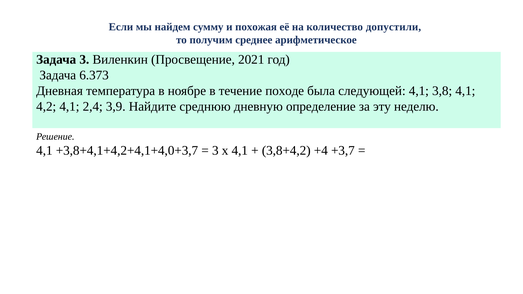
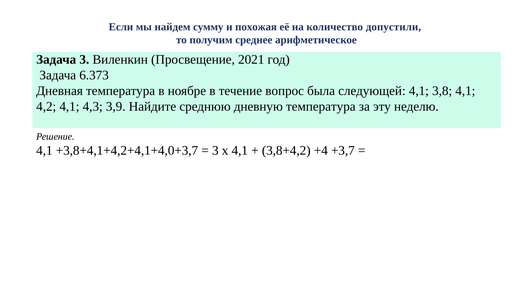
походе: походе -> вопрос
2,4: 2,4 -> 4,3
дневную определение: определение -> температура
